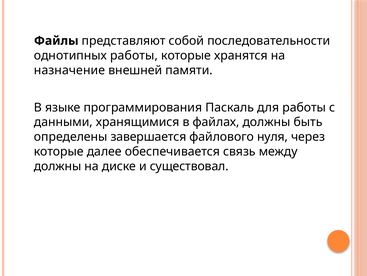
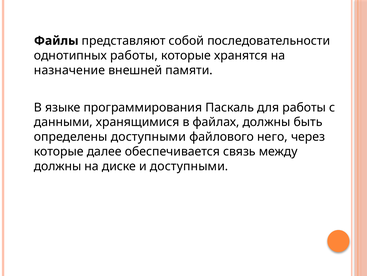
определены завершается: завершается -> доступными
нуля: нуля -> него
и существовал: существовал -> доступными
